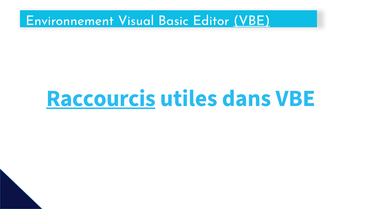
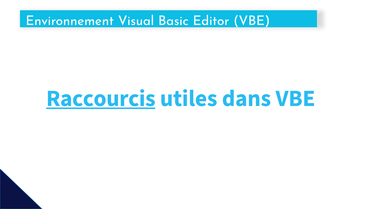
VBE at (252, 21) underline: present -> none
